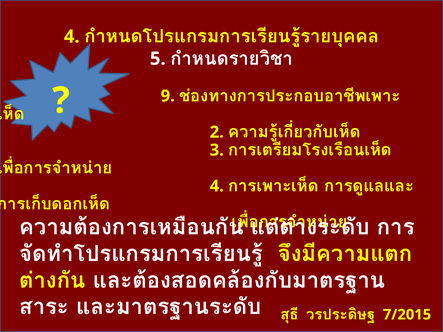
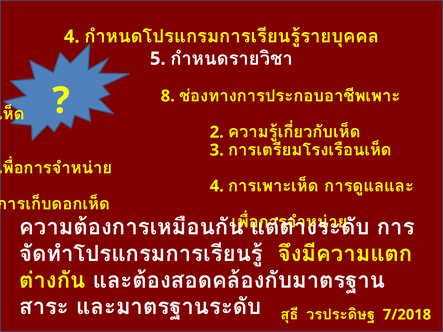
9: 9 -> 8
7/2015: 7/2015 -> 7/2018
